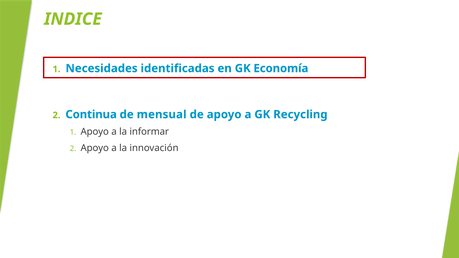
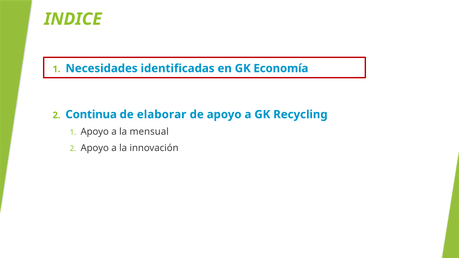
mensual: mensual -> elaborar
informar: informar -> mensual
